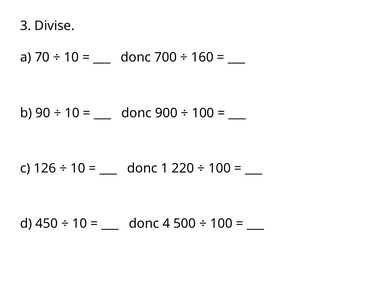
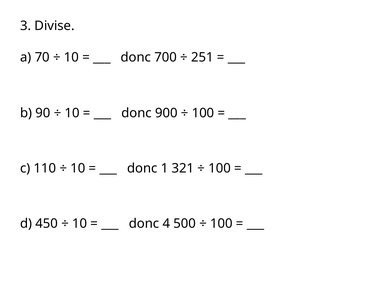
160: 160 -> 251
126: 126 -> 110
220: 220 -> 321
